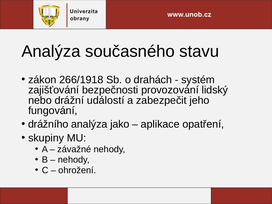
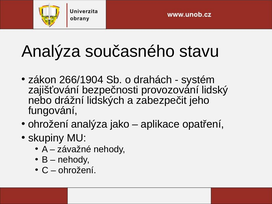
266/1918: 266/1918 -> 266/1904
událostí: událostí -> lidských
drážního at (48, 124): drážního -> ohrožení
